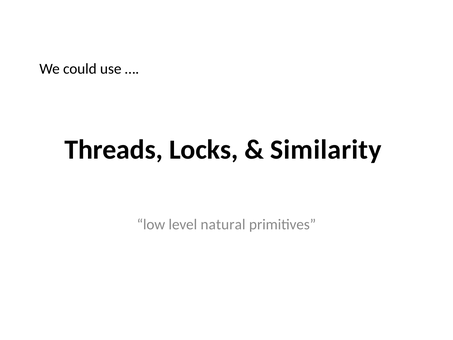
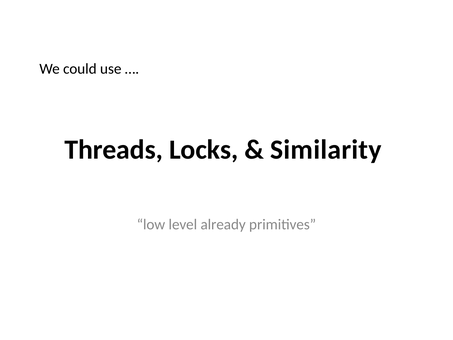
natural: natural -> already
